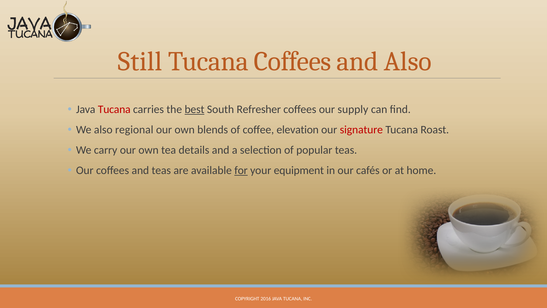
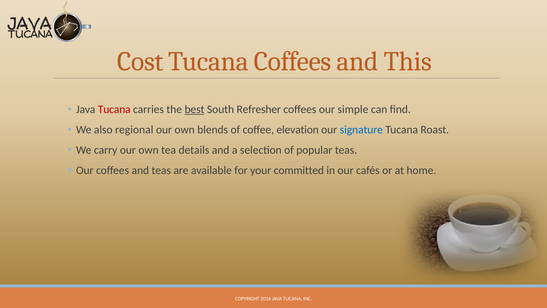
Still: Still -> Cost
and Also: Also -> This
supply: supply -> simple
signature colour: red -> blue
for underline: present -> none
equipment: equipment -> committed
